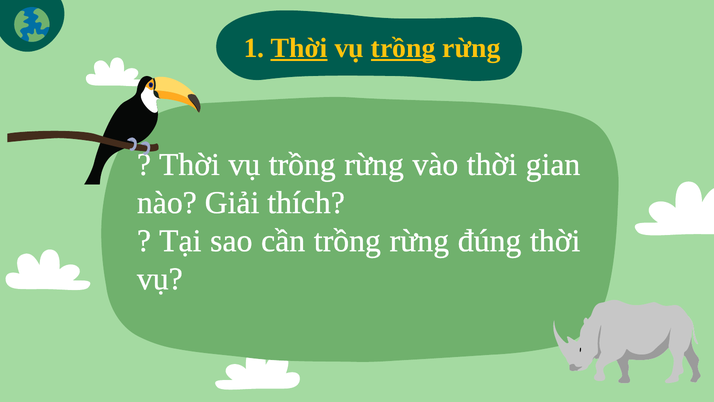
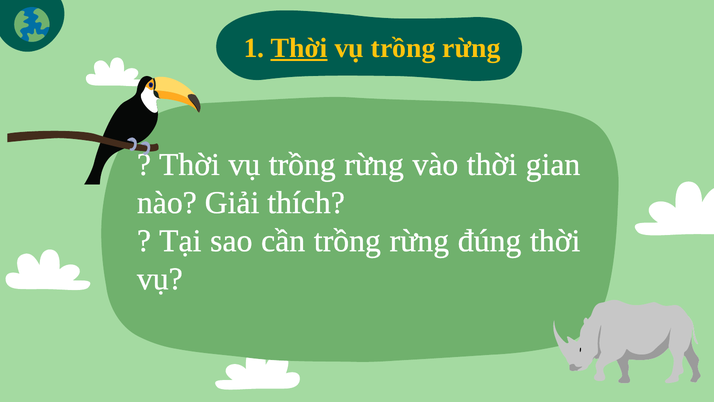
trồng at (403, 48) underline: present -> none
